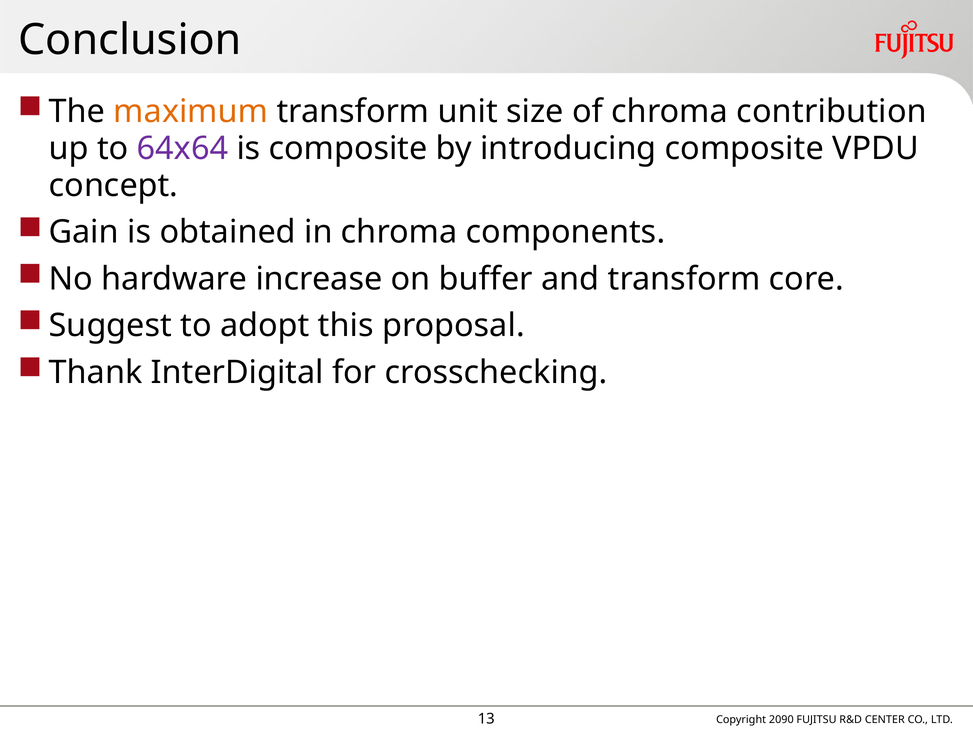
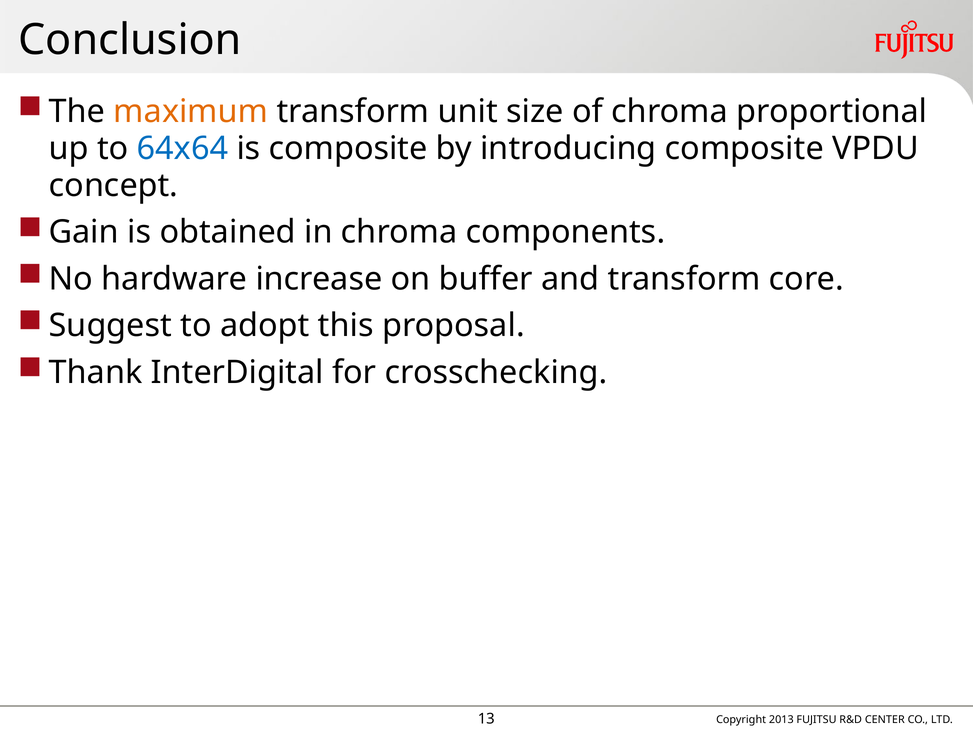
contribution: contribution -> proportional
64x64 colour: purple -> blue
2090: 2090 -> 2013
